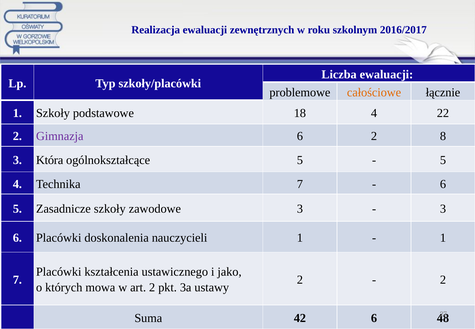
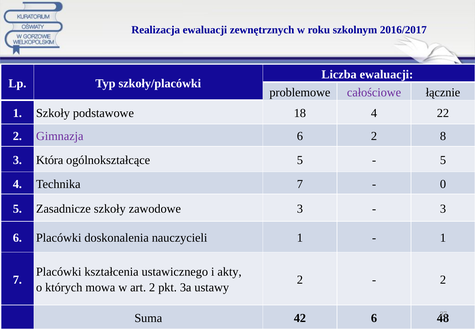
całościowe colour: orange -> purple
6 at (443, 184): 6 -> 0
jako: jako -> akty
